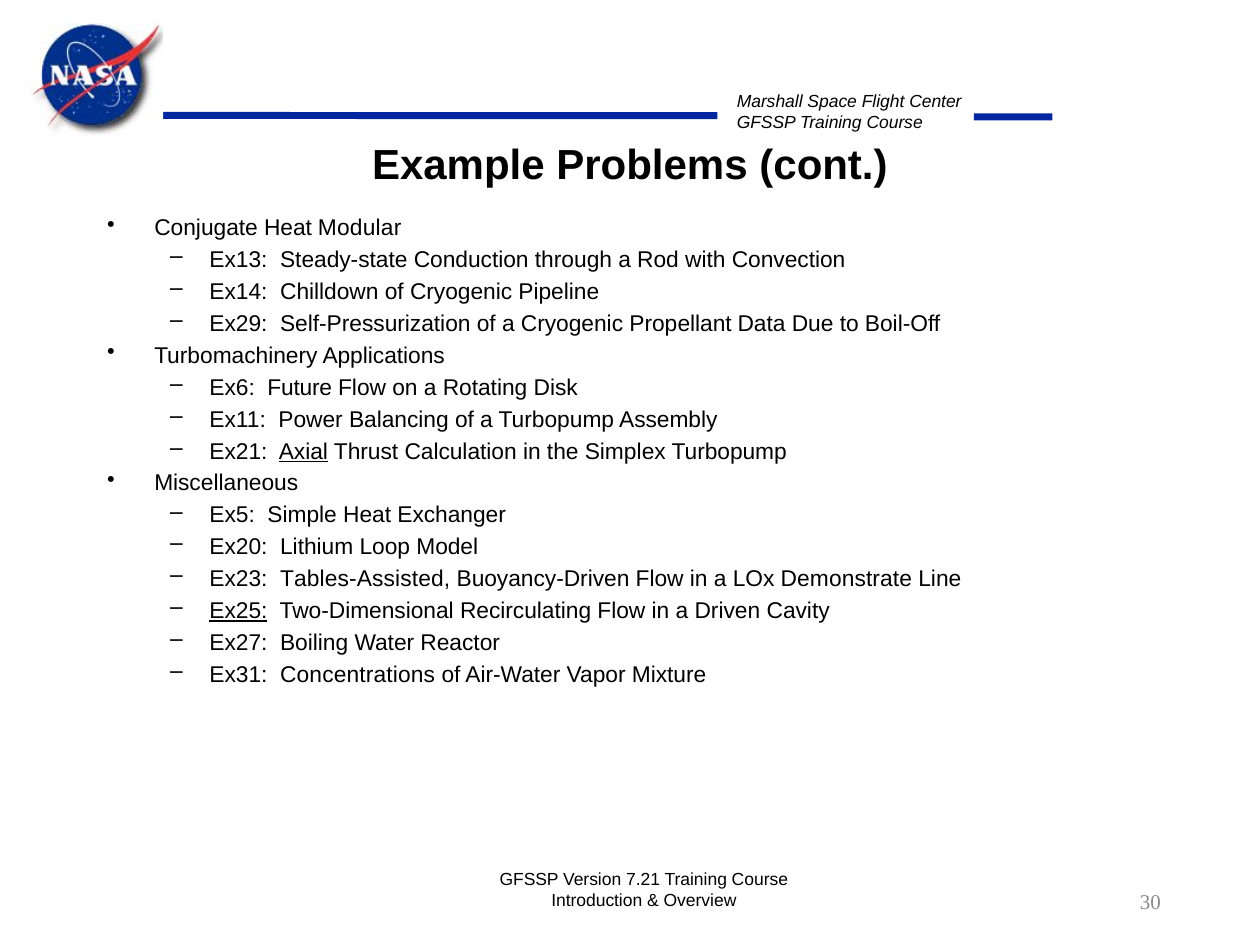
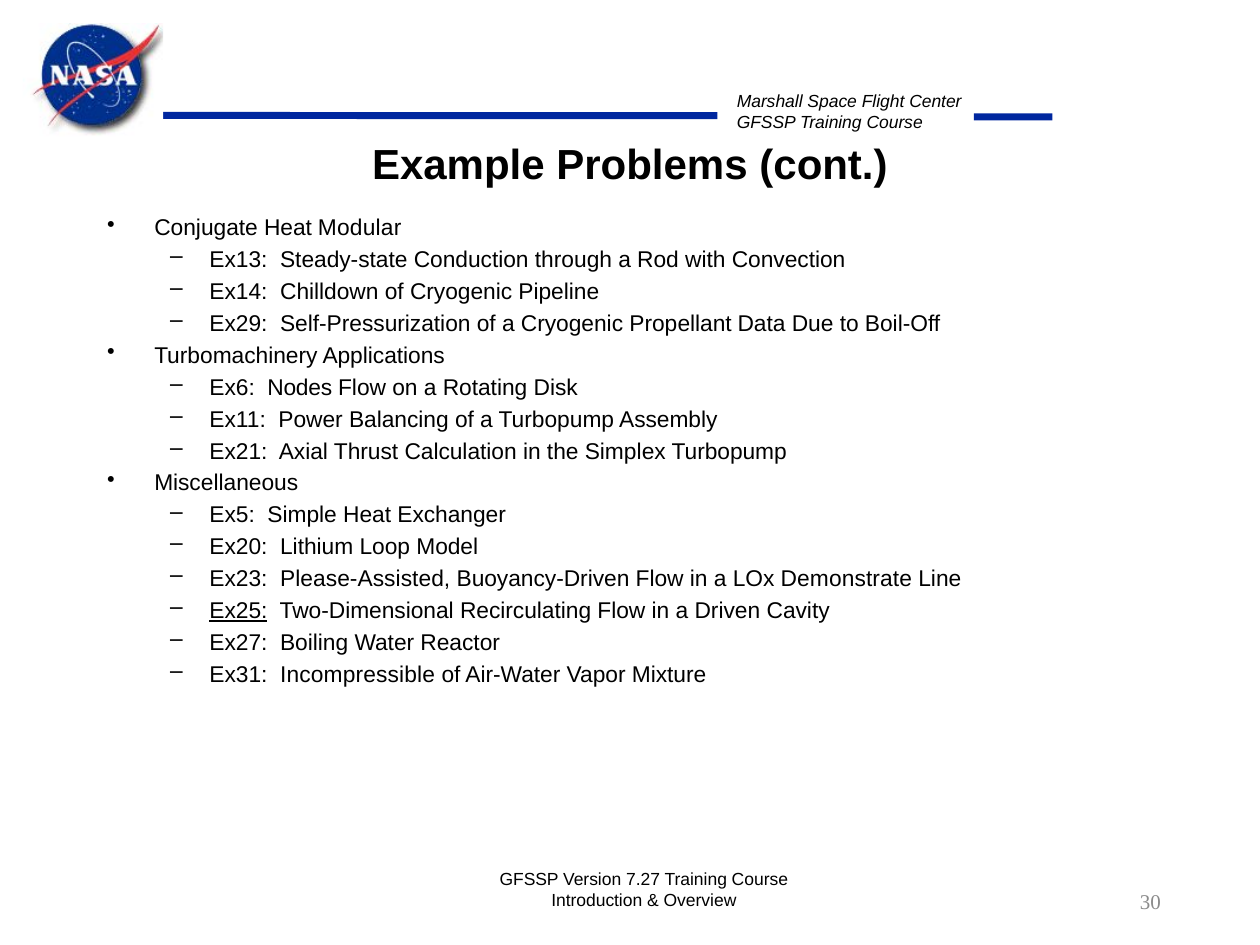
Future: Future -> Nodes
Axial underline: present -> none
Tables-Assisted: Tables-Assisted -> Please-Assisted
Concentrations: Concentrations -> Incompressible
7.21: 7.21 -> 7.27
